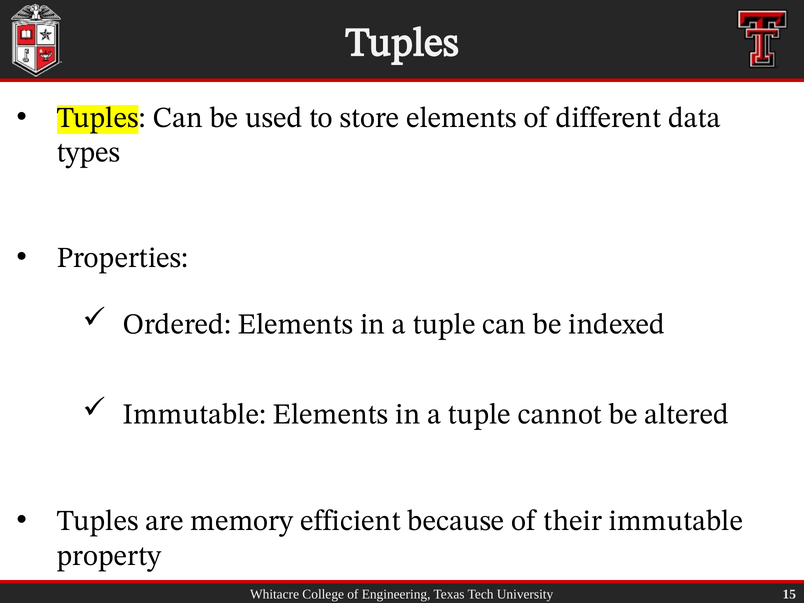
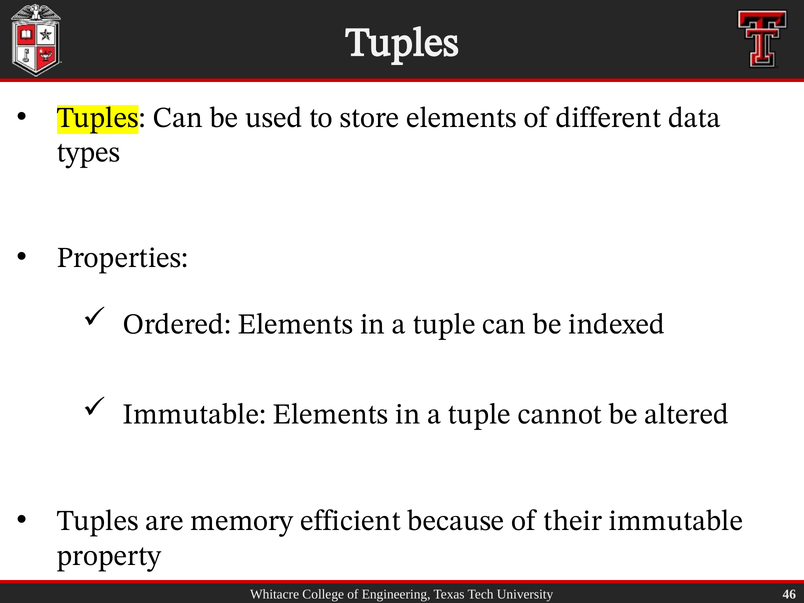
15: 15 -> 46
